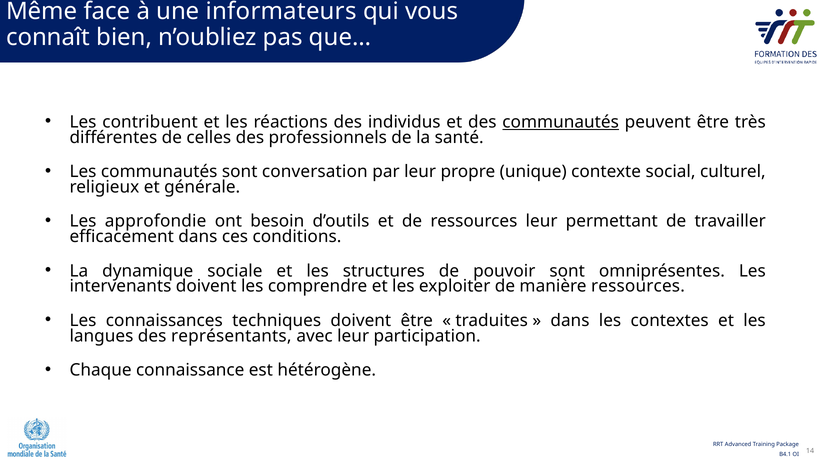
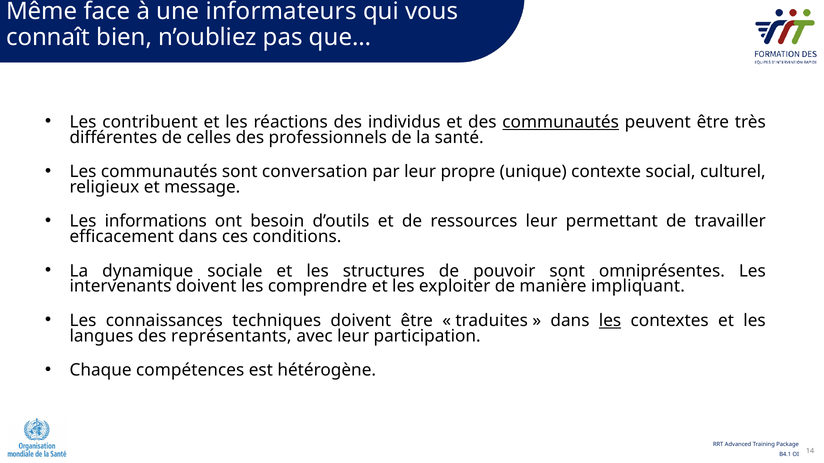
générale: générale -> message
approfondie: approfondie -> informations
manière ressources: ressources -> impliquant
les at (610, 321) underline: none -> present
connaissance: connaissance -> compétences
